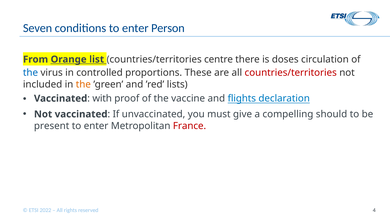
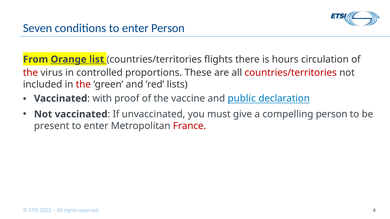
centre: centre -> flights
doses: doses -> hours
the at (30, 73) colour: blue -> red
the at (83, 84) colour: orange -> red
flights: flights -> public
compelling should: should -> person
